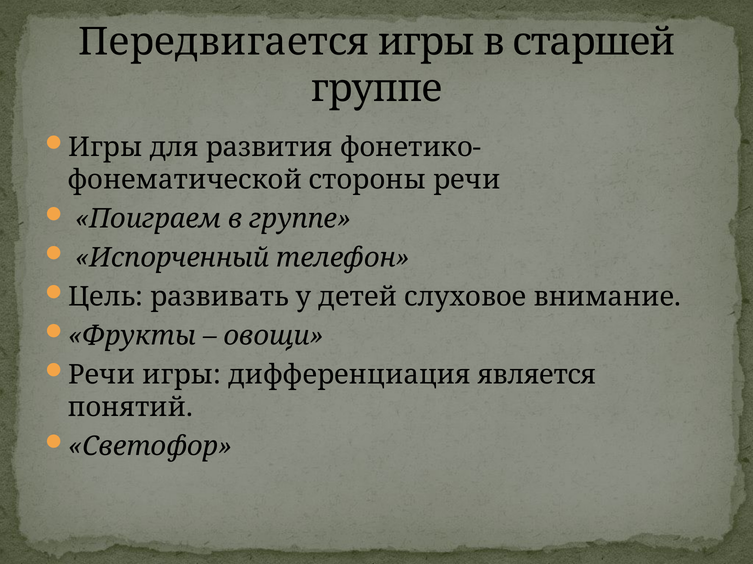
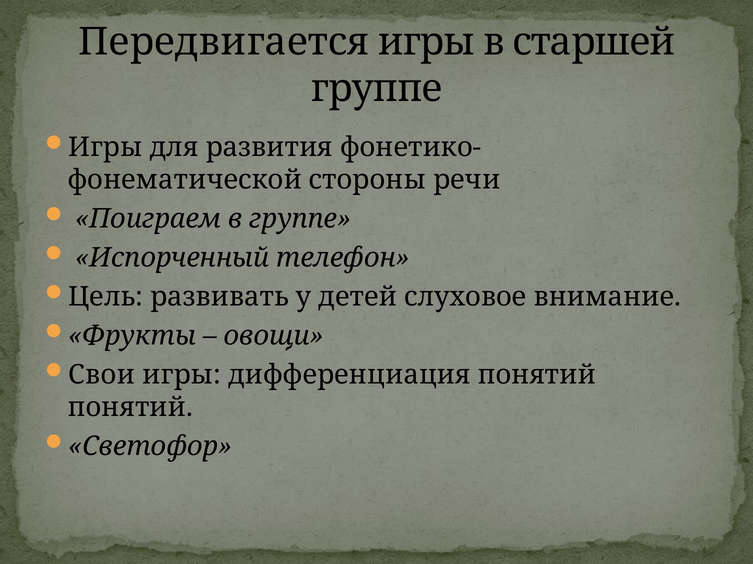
Речи at (102, 375): Речи -> Свои
дифференциация является: является -> понятий
